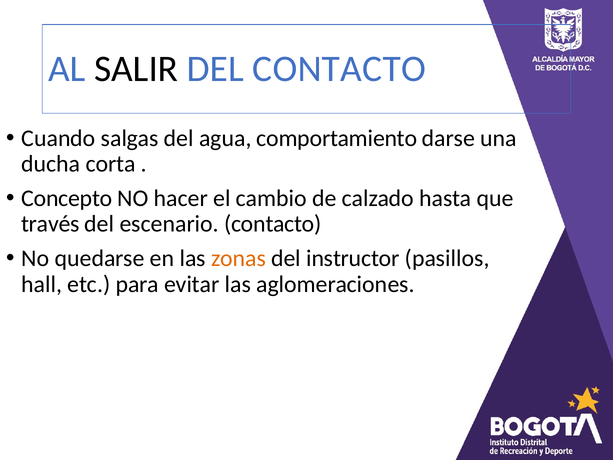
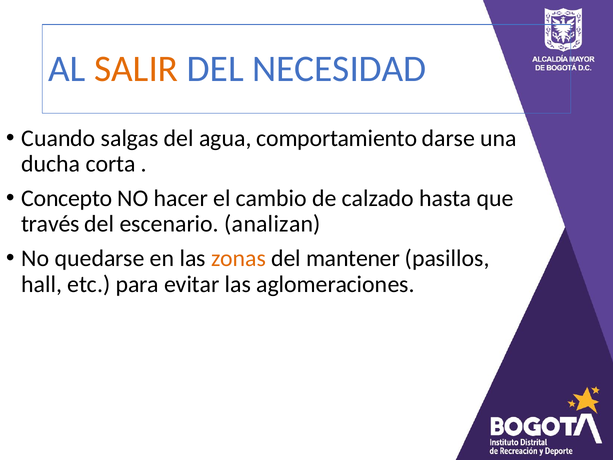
SALIR colour: black -> orange
DEL CONTACTO: CONTACTO -> NECESIDAD
escenario contacto: contacto -> analizan
instructor: instructor -> mantener
